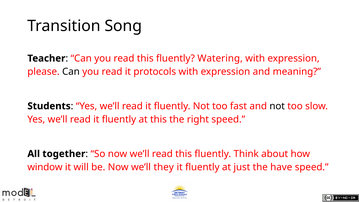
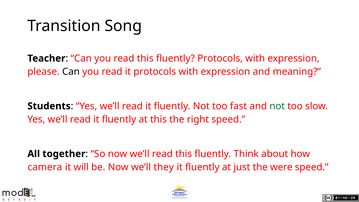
fluently Watering: Watering -> Protocols
not at (277, 106) colour: black -> green
window: window -> camera
have: have -> were
